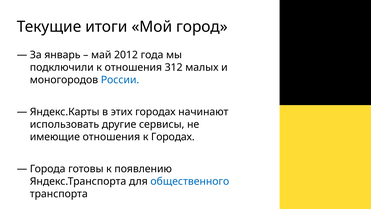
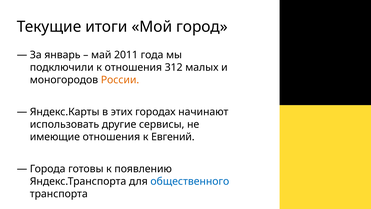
2012: 2012 -> 2011
России colour: blue -> orange
к Городах: Городах -> Евгений
